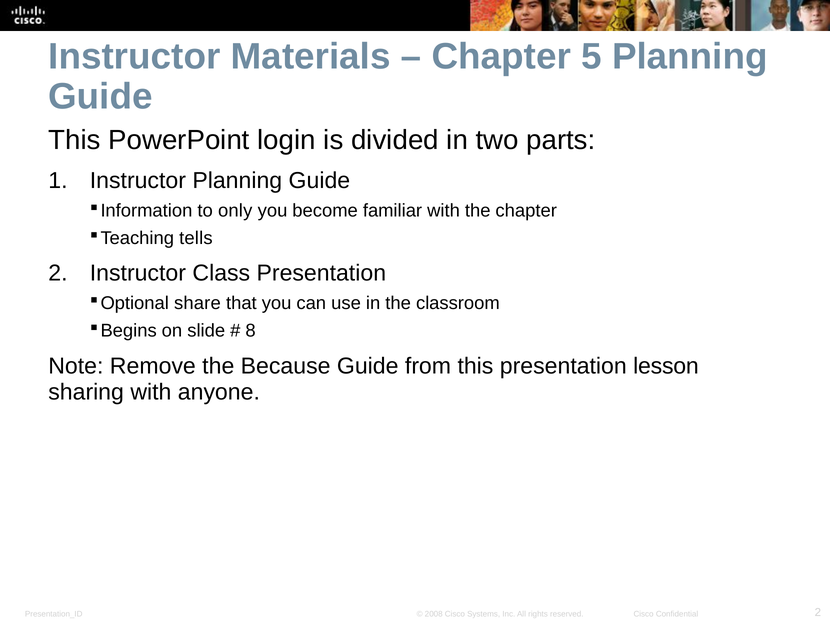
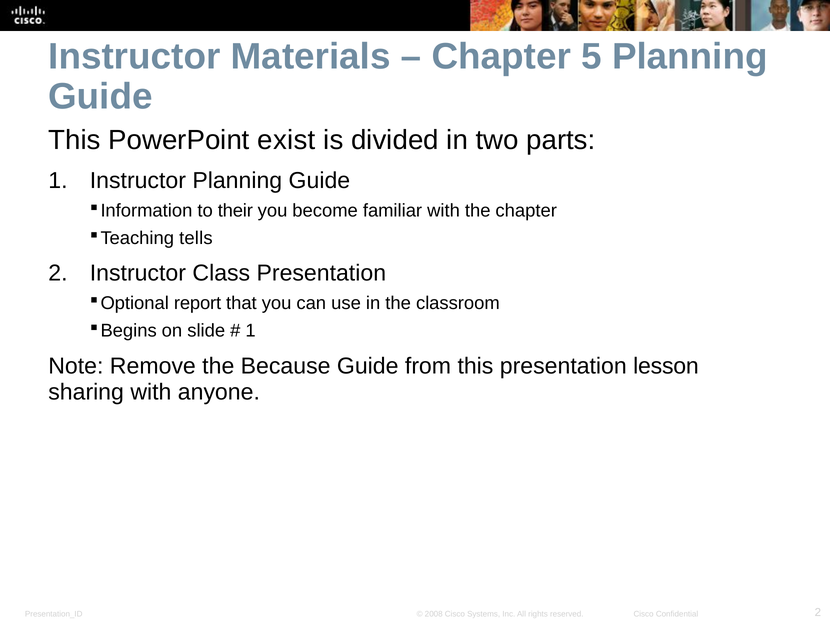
login: login -> exist
only: only -> their
share: share -> report
8 at (251, 331): 8 -> 1
